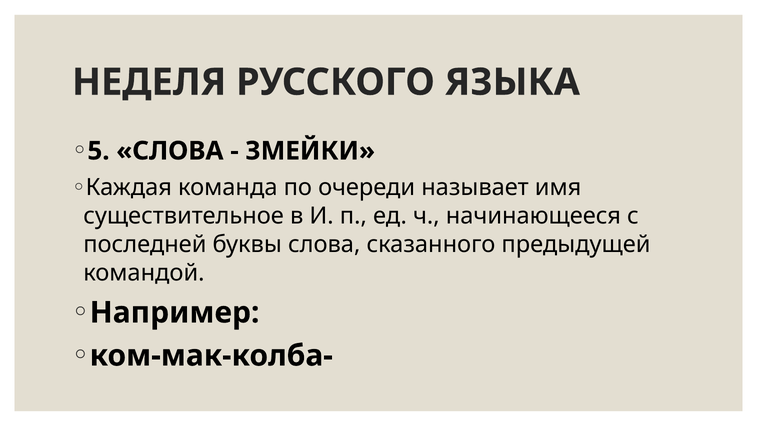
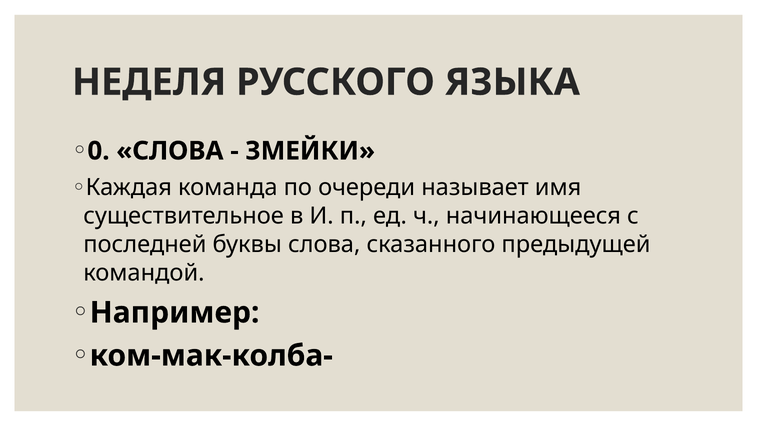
5: 5 -> 0
